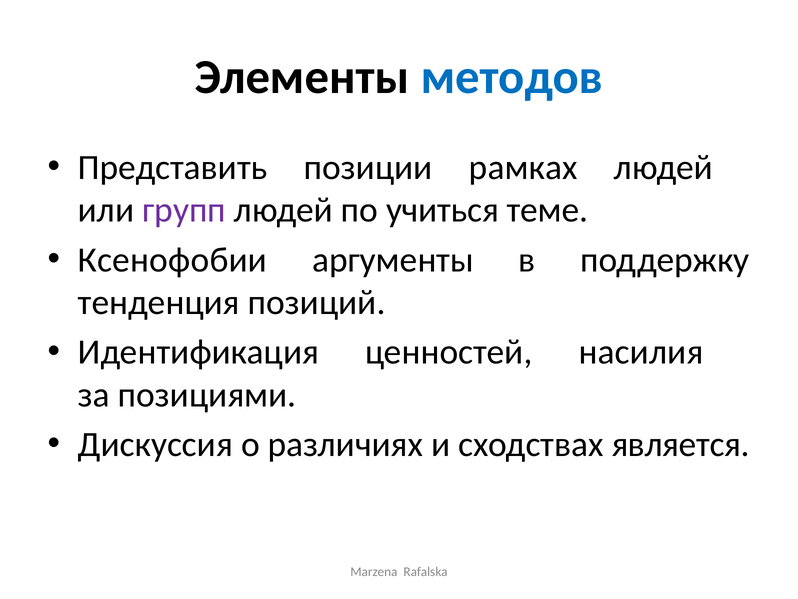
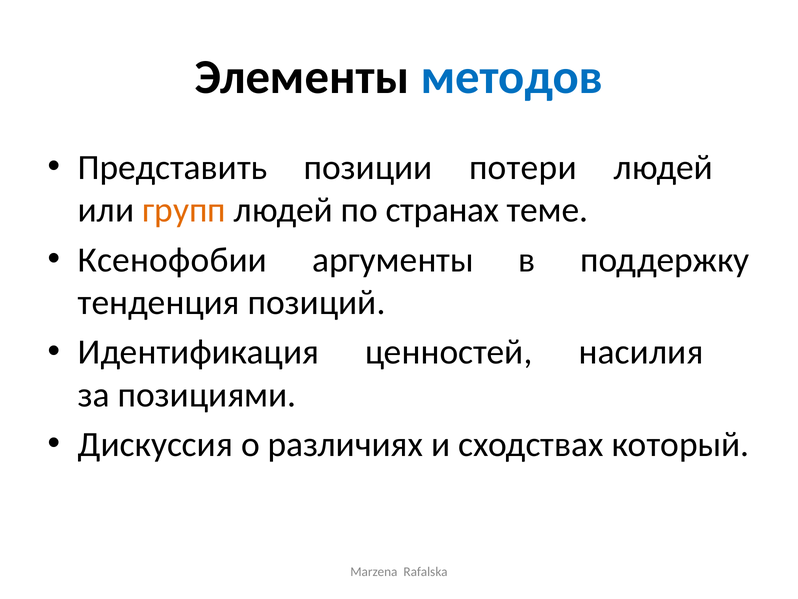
рамках: рамках -> потери
групп colour: purple -> orange
учиться: учиться -> странах
является: является -> который
